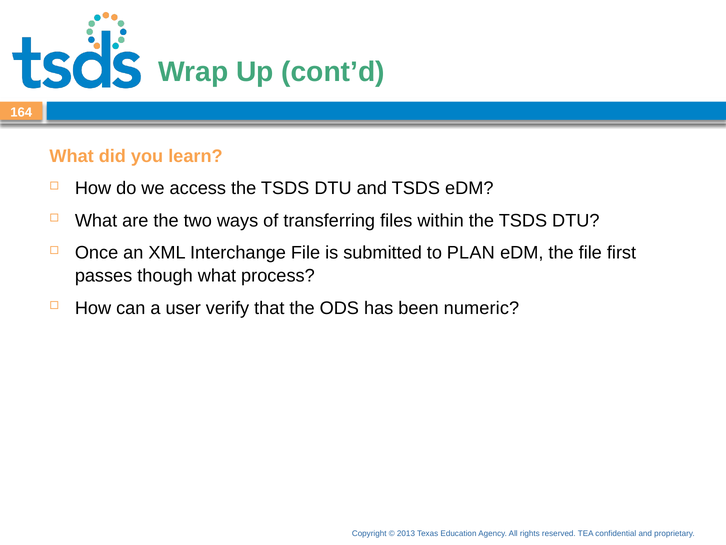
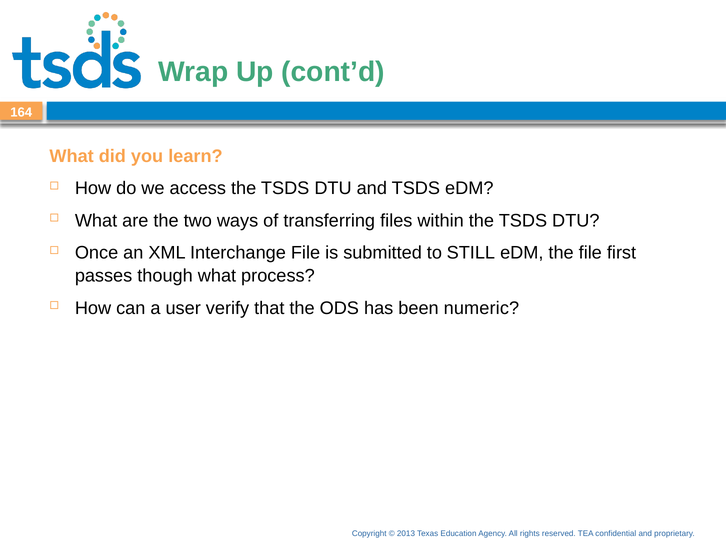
PLAN: PLAN -> STILL
